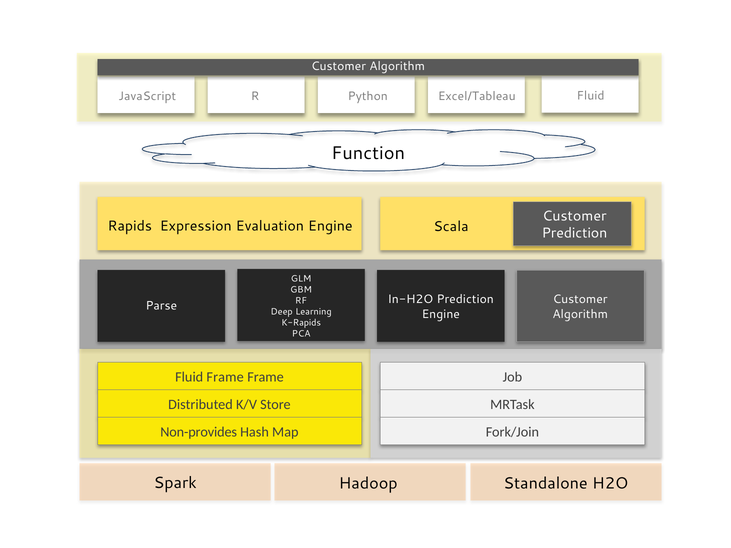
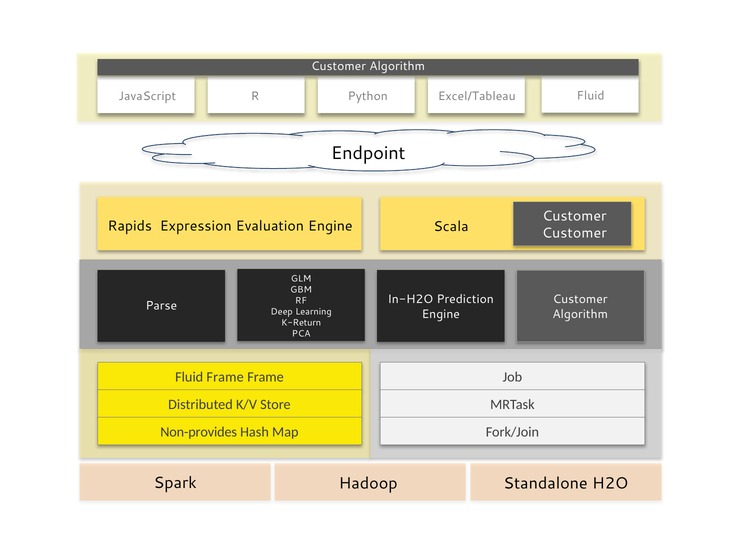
Function: Function -> Endpoint
Prediction at (574, 233): Prediction -> Customer
K-Rapids: K-Rapids -> K-Return
